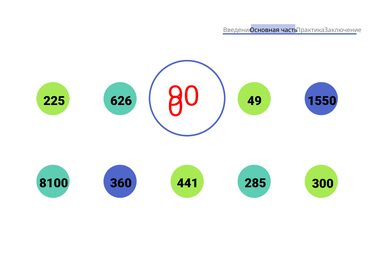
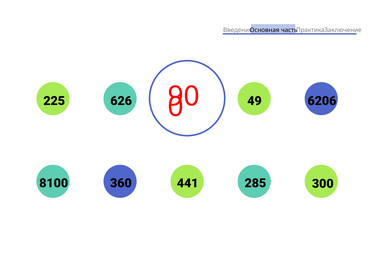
1550: 1550 -> 6206
